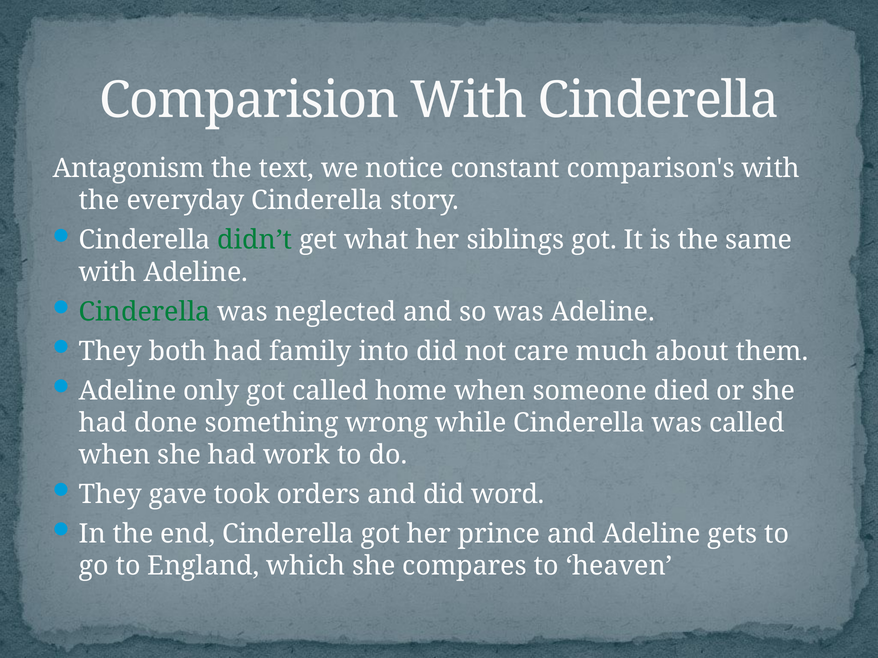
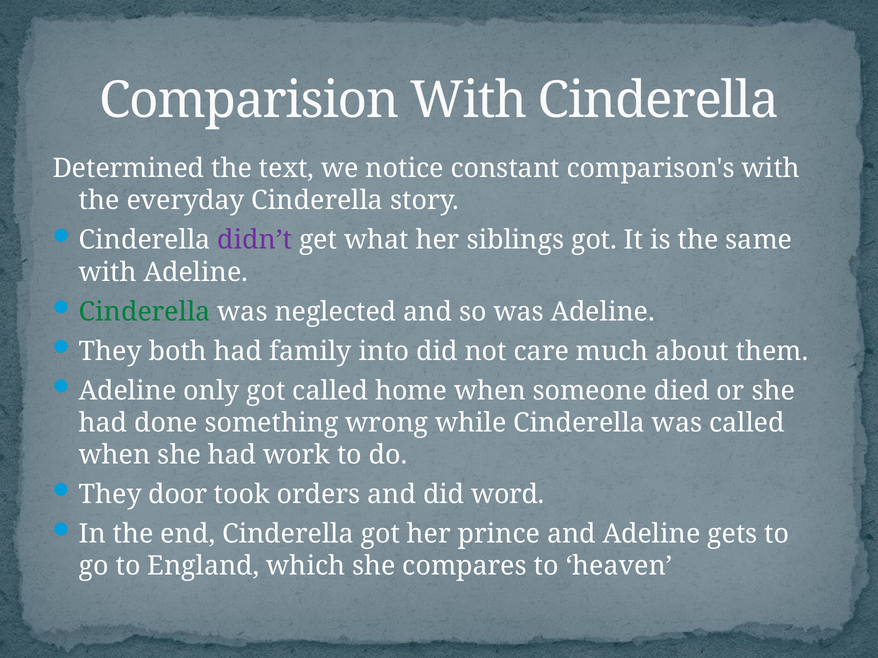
Antagonism: Antagonism -> Determined
didn’t colour: green -> purple
gave: gave -> door
